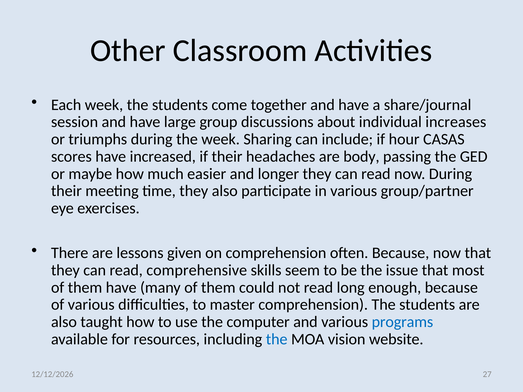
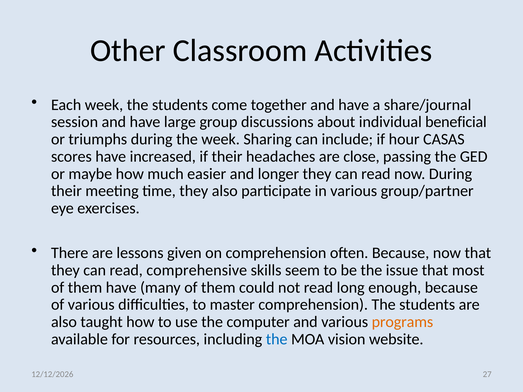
increases: increases -> beneficial
body: body -> close
programs colour: blue -> orange
